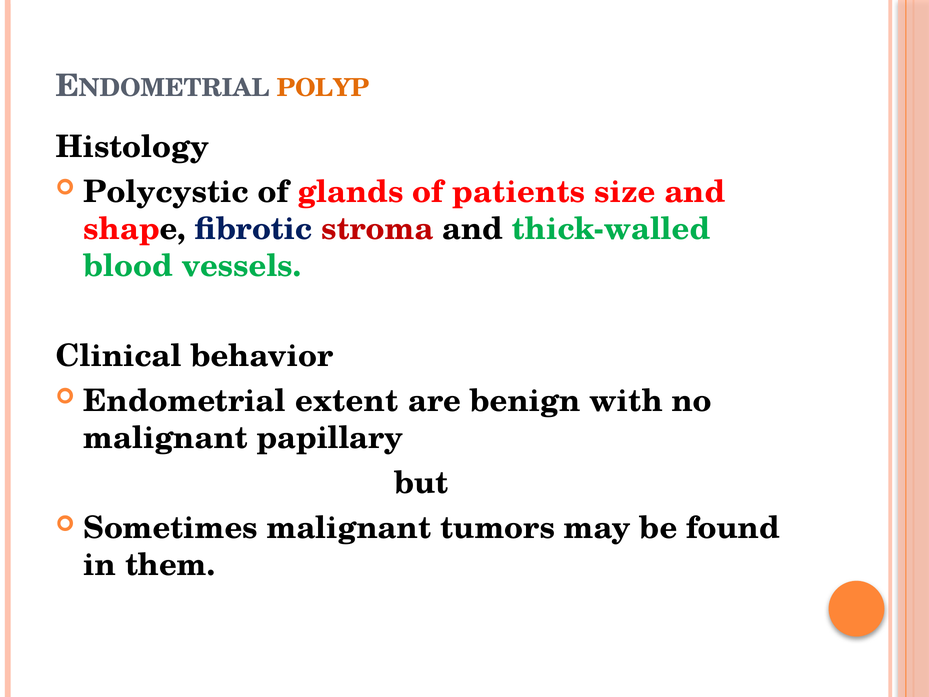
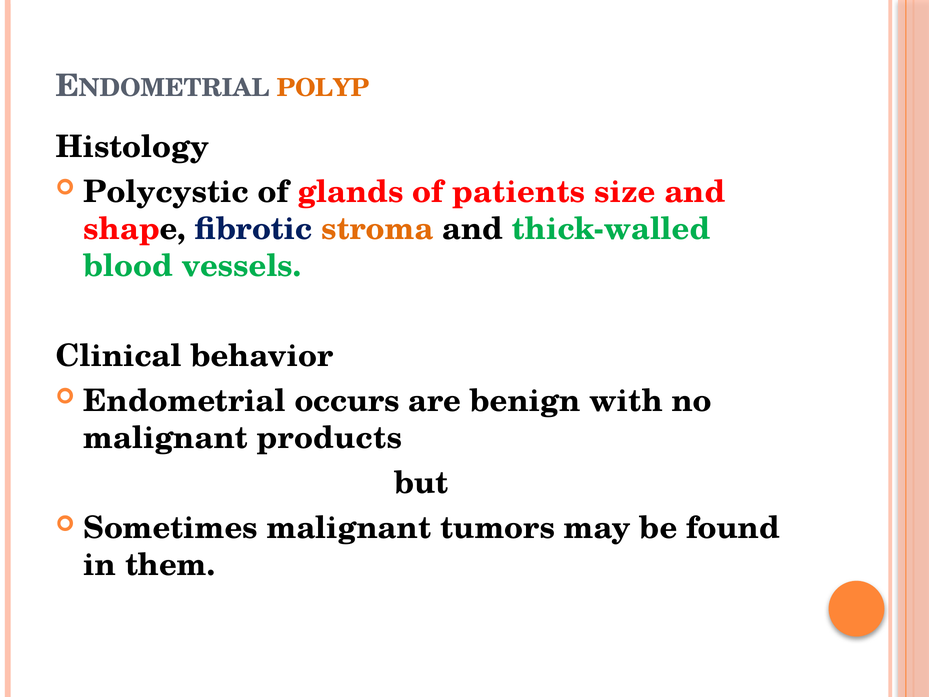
stroma colour: red -> orange
extent: extent -> occurs
papillary: papillary -> products
